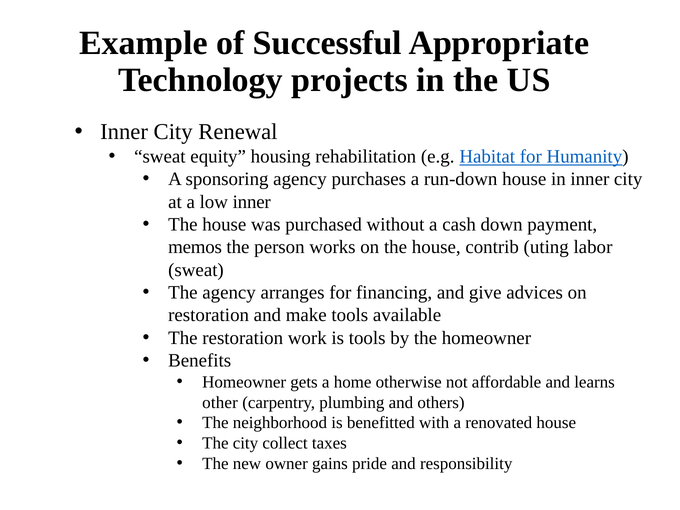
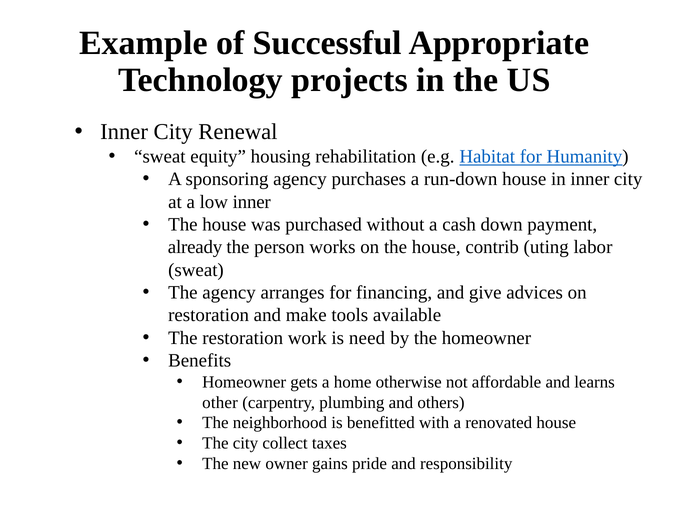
memos: memos -> already
is tools: tools -> need
